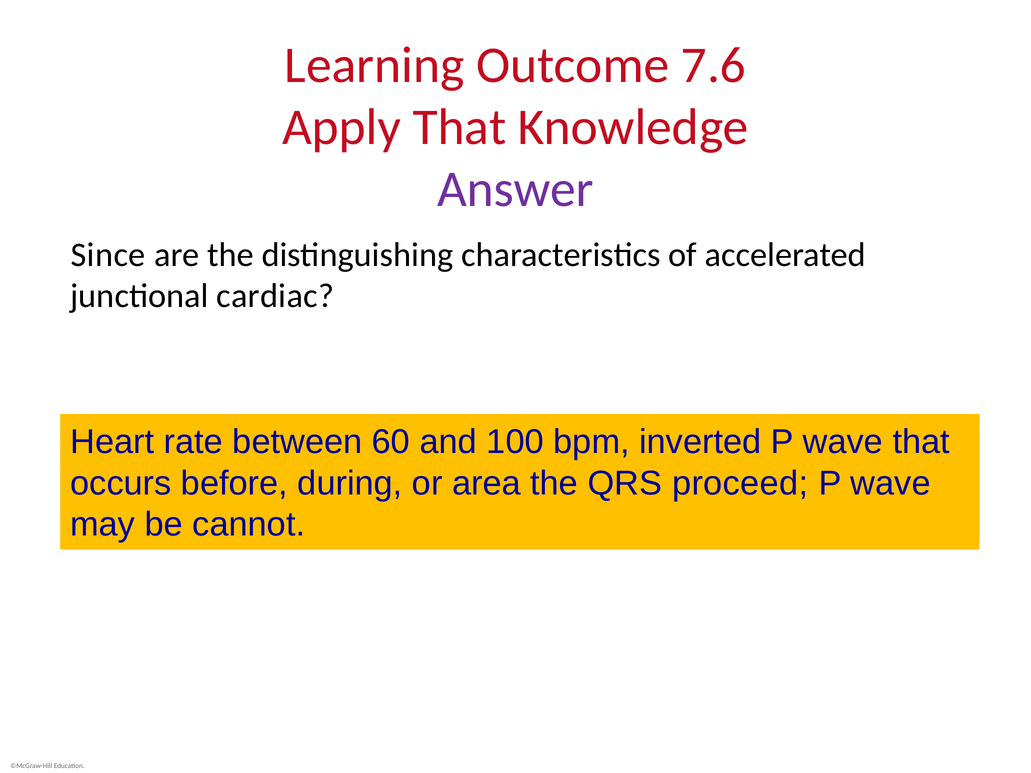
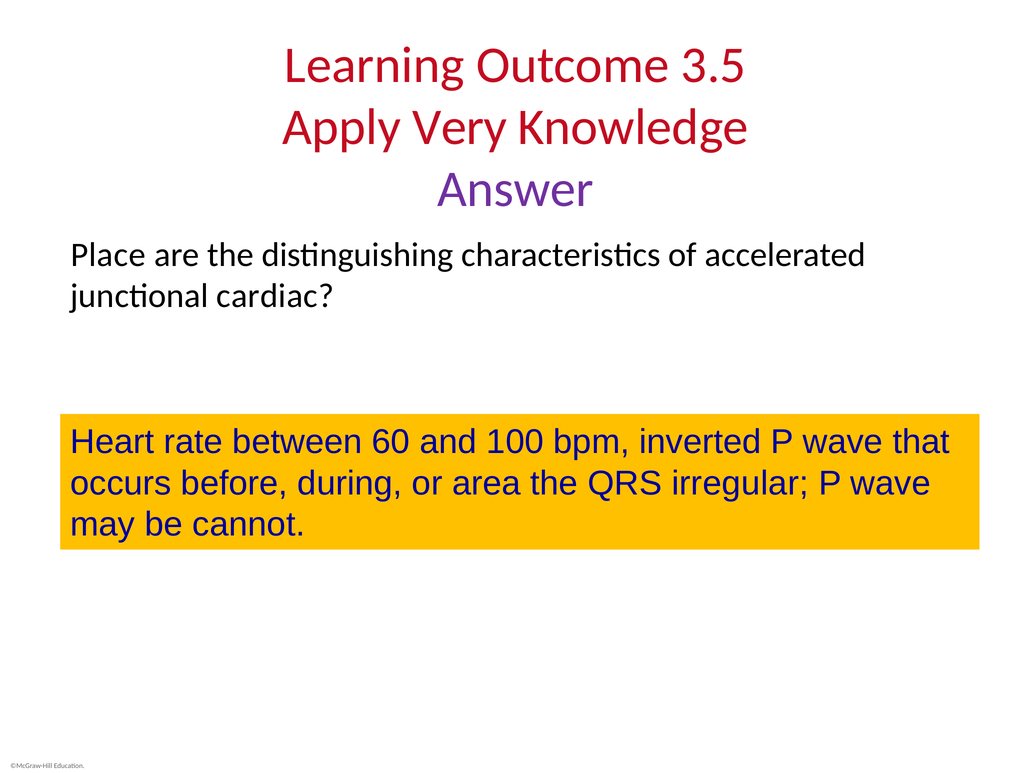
7.6: 7.6 -> 3.5
Apply That: That -> Very
Since: Since -> Place
proceed: proceed -> irregular
